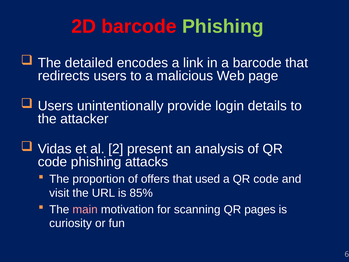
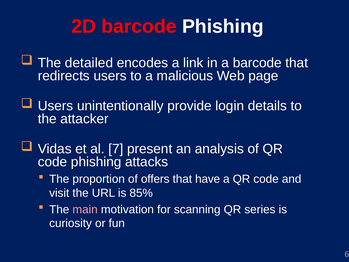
Phishing at (223, 26) colour: light green -> white
2: 2 -> 7
used: used -> have
pages: pages -> series
